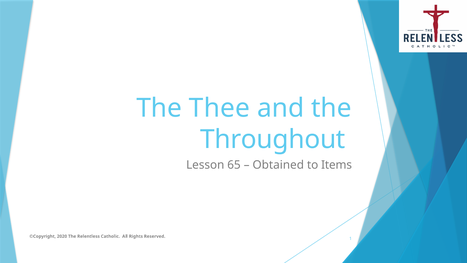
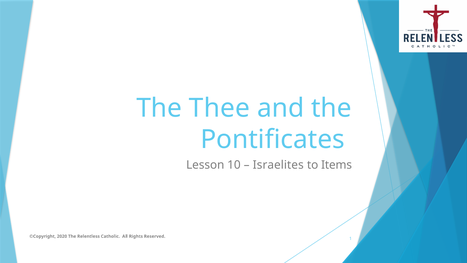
Throughout: Throughout -> Pontificates
65: 65 -> 10
Obtained: Obtained -> Israelites
